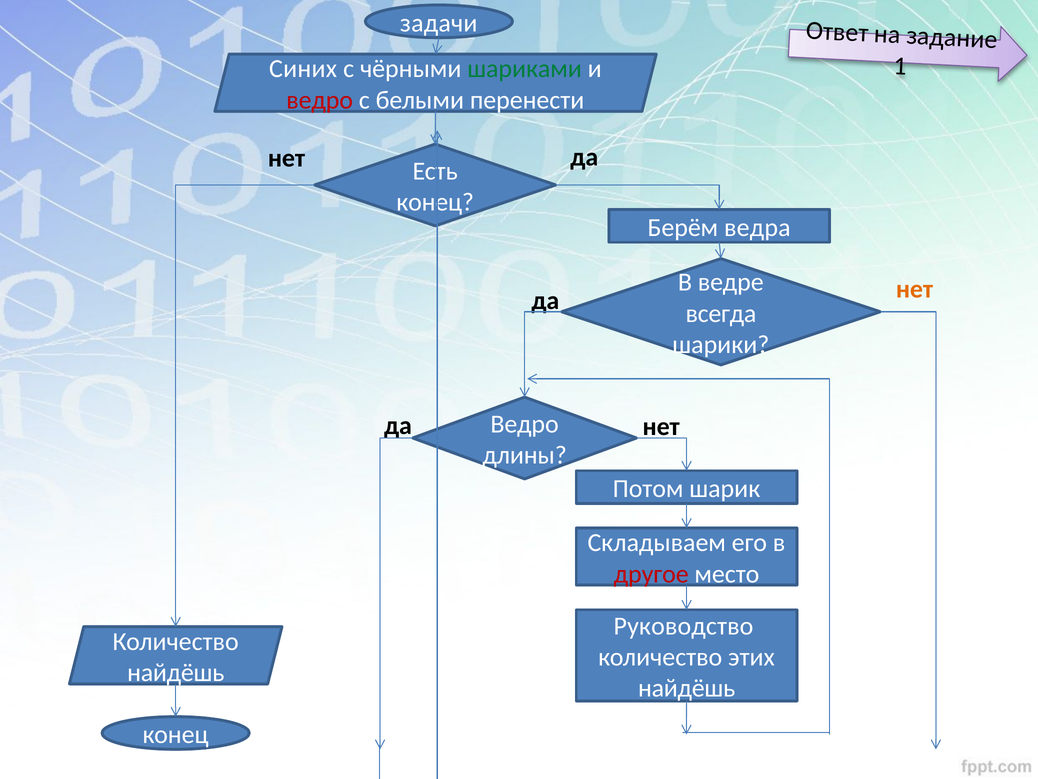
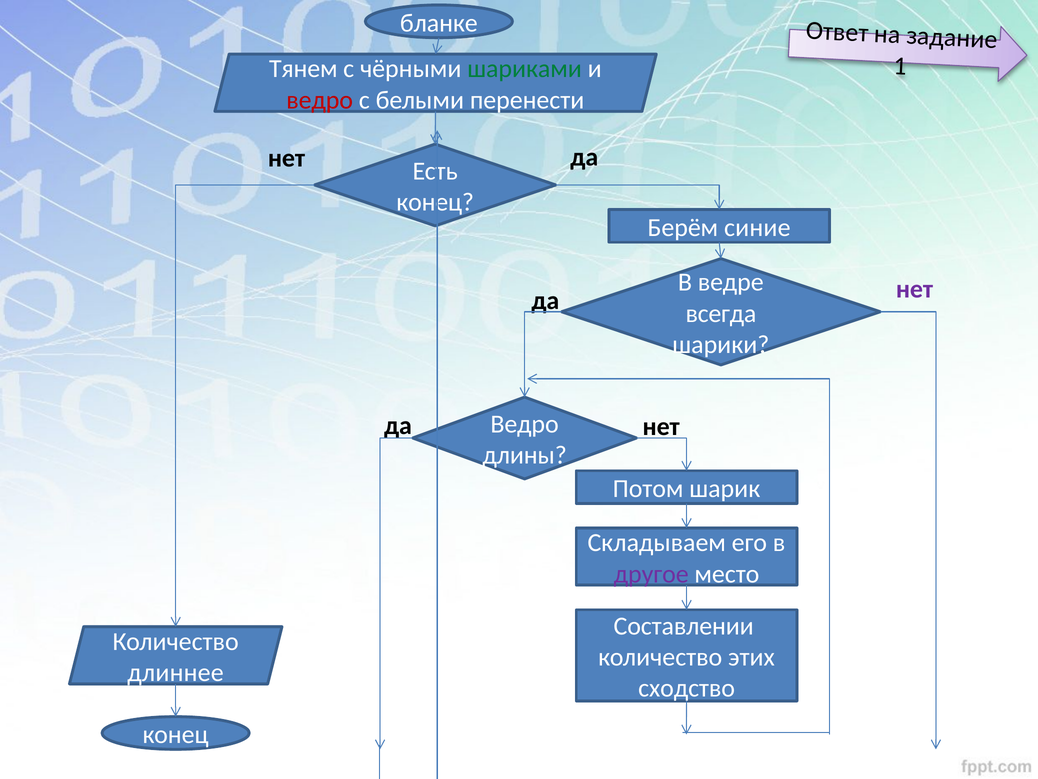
задачи: задачи -> бланке
Синих: Синих -> Тянем
ведра: ведра -> синие
нет at (914, 289) colour: orange -> purple
другое colour: red -> purple
Руководство: Руководство -> Составлении
найдёшь at (176, 672): найдёшь -> длиннее
найдёшь at (687, 688): найдёшь -> сходство
